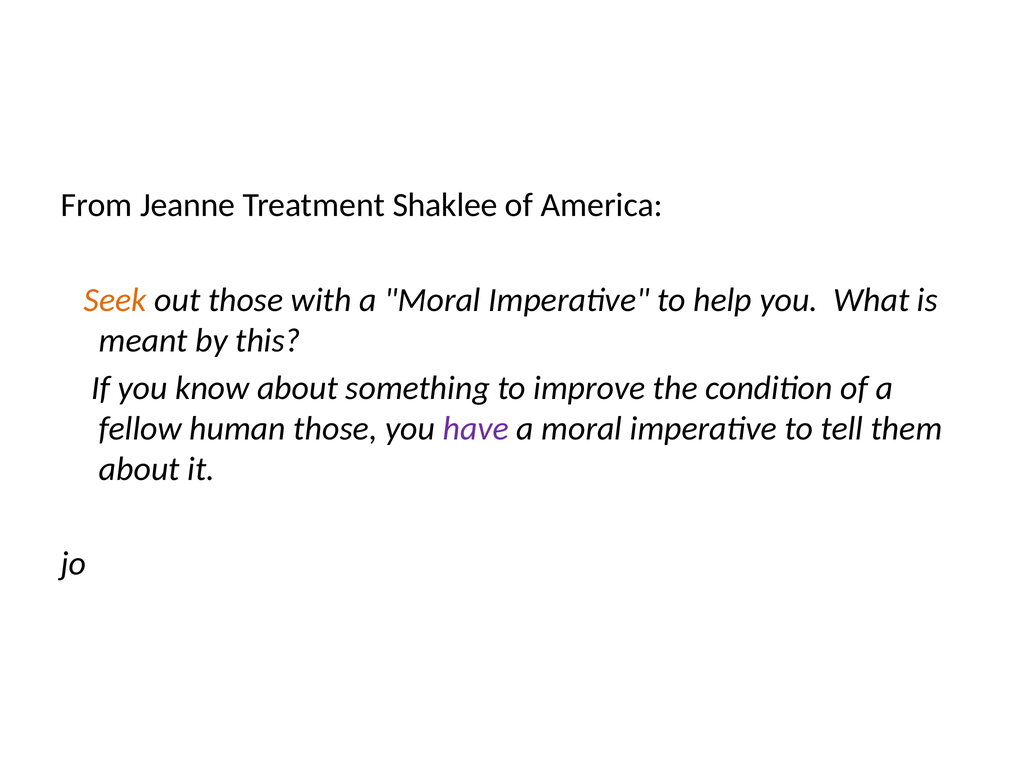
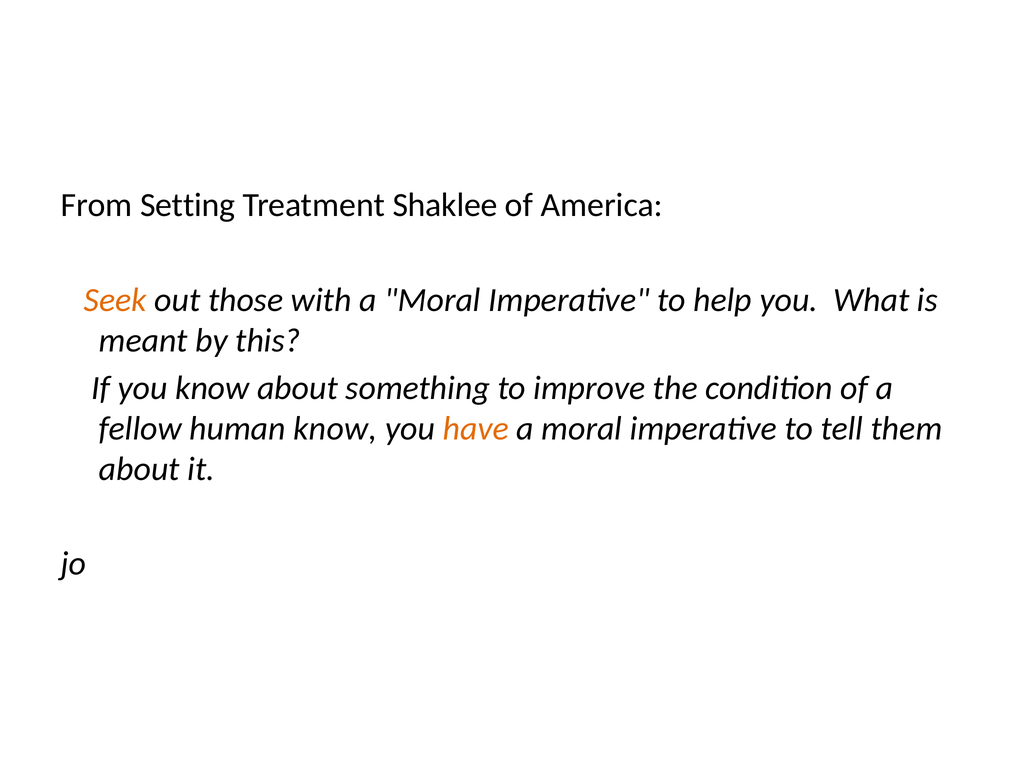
Jeanne: Jeanne -> Setting
human those: those -> know
have colour: purple -> orange
